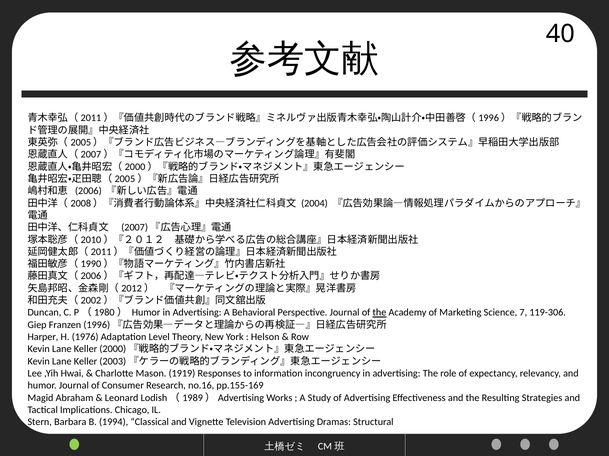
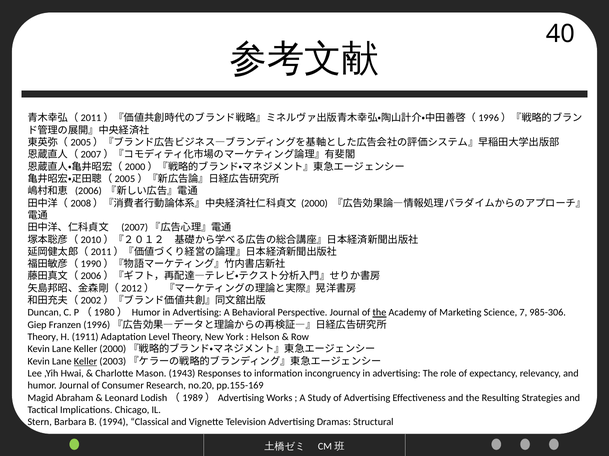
2004 at (314, 204): 2004 -> 2000
119-306: 119-306 -> 985-306
Harper at (43, 338): Harper -> Theory
1976: 1976 -> 1911
Keller at (86, 362) underline: none -> present
1919: 1919 -> 1943
no.16: no.16 -> no.20
